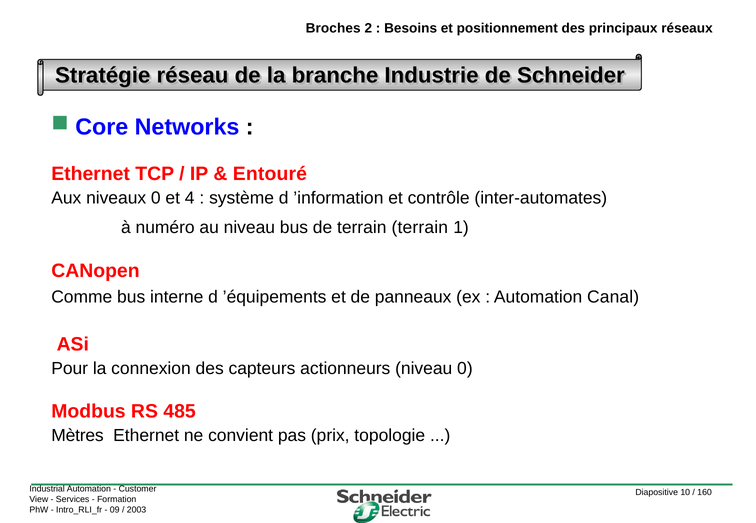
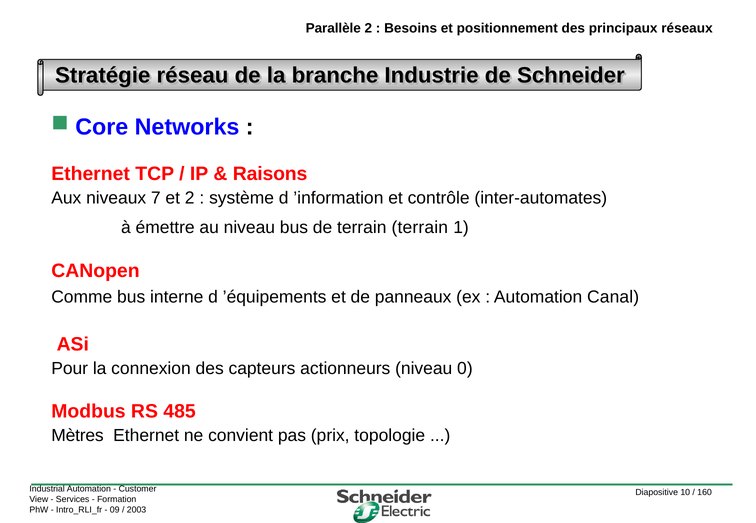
Broches: Broches -> Parallèle
Entouré: Entouré -> Raisons
niveaux 0: 0 -> 7
et 4: 4 -> 2
numéro: numéro -> émettre
